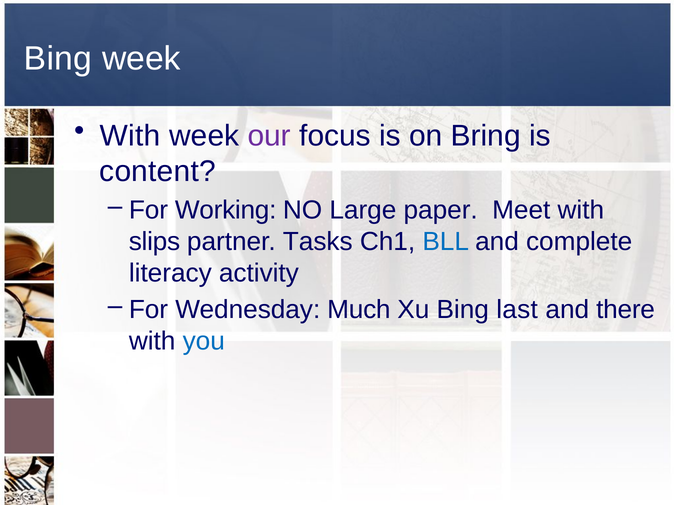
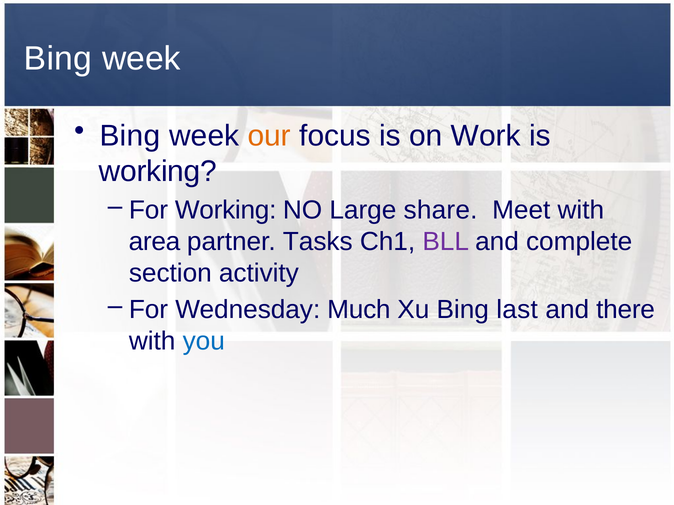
With at (130, 136): With -> Bing
our colour: purple -> orange
Bring: Bring -> Work
content at (158, 172): content -> working
paper: paper -> share
slips: slips -> area
BLL colour: blue -> purple
literacy: literacy -> section
